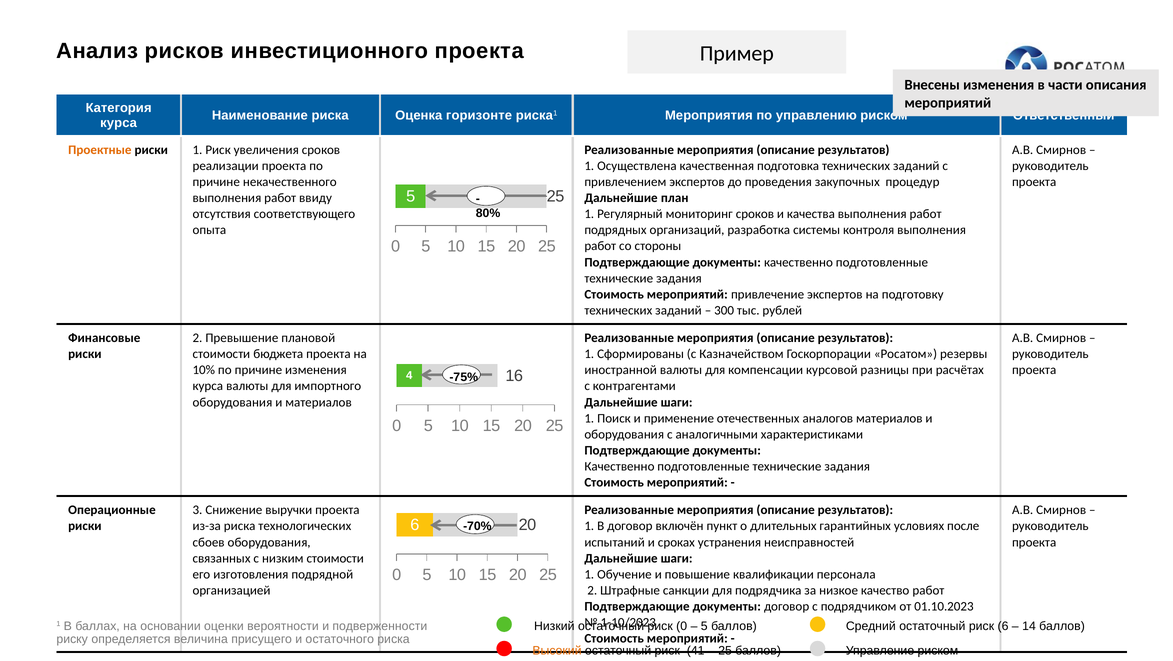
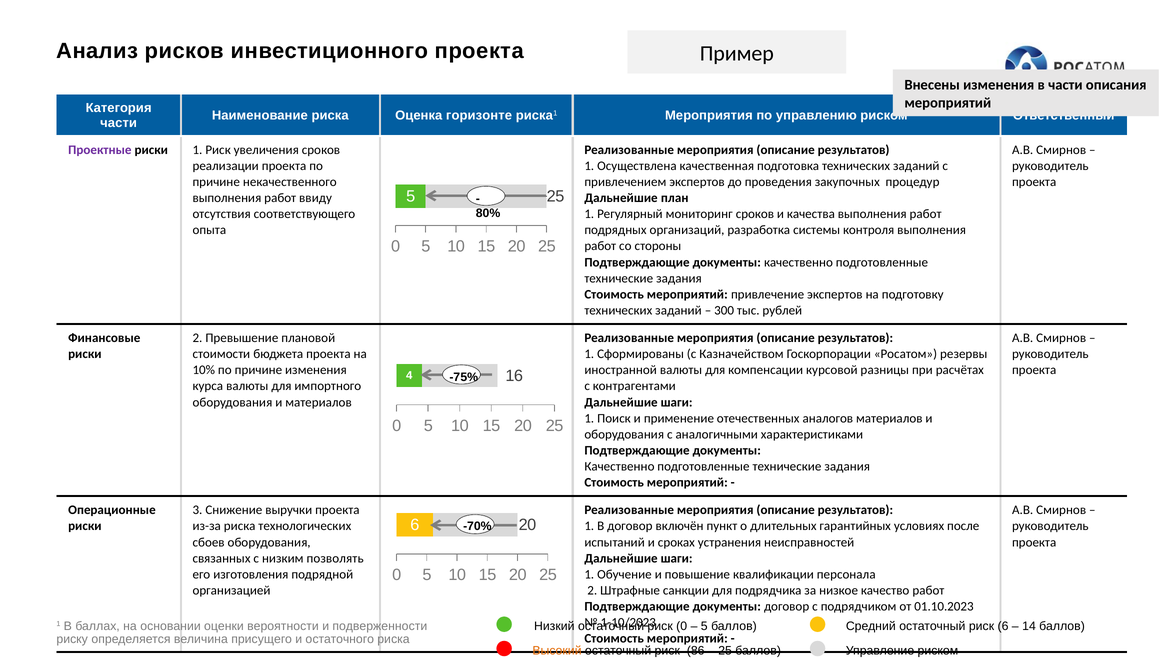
курса at (119, 123): курса -> части
Проектные colour: orange -> purple
низким стоимости: стоимости -> позволять
41: 41 -> 86
